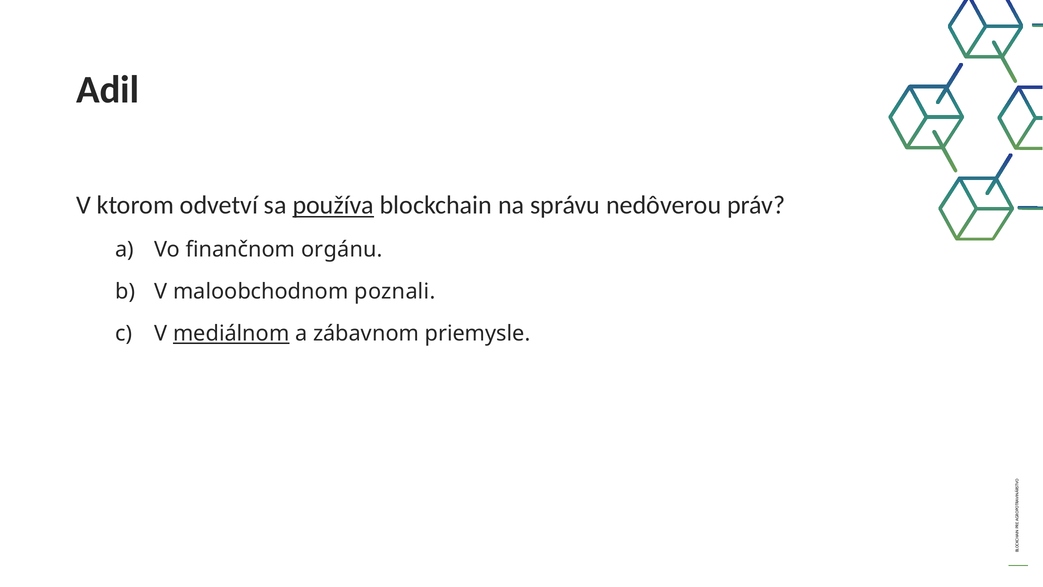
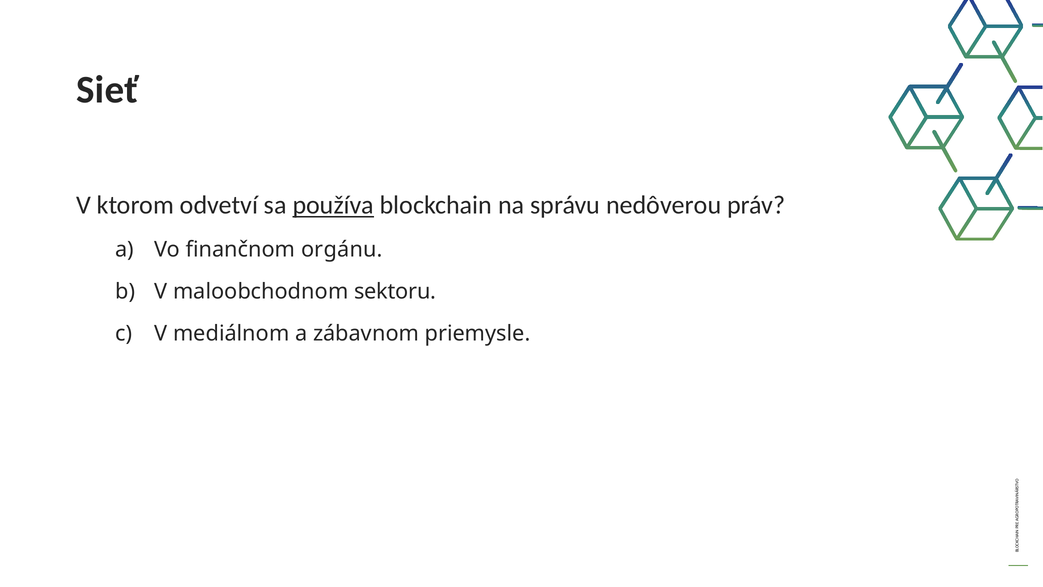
Adil: Adil -> Sieť
poznali: poznali -> sektoru
mediálnom underline: present -> none
